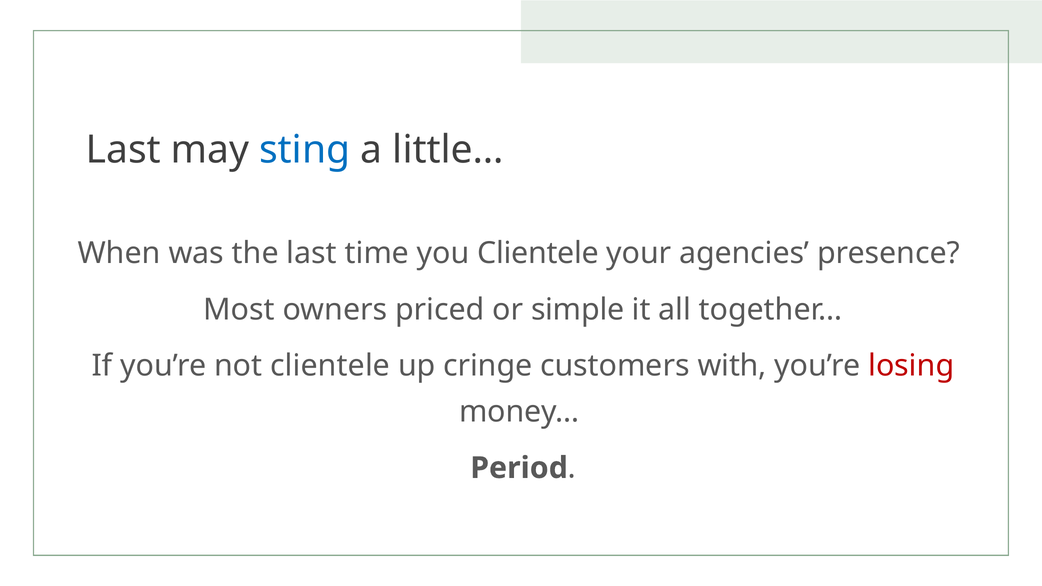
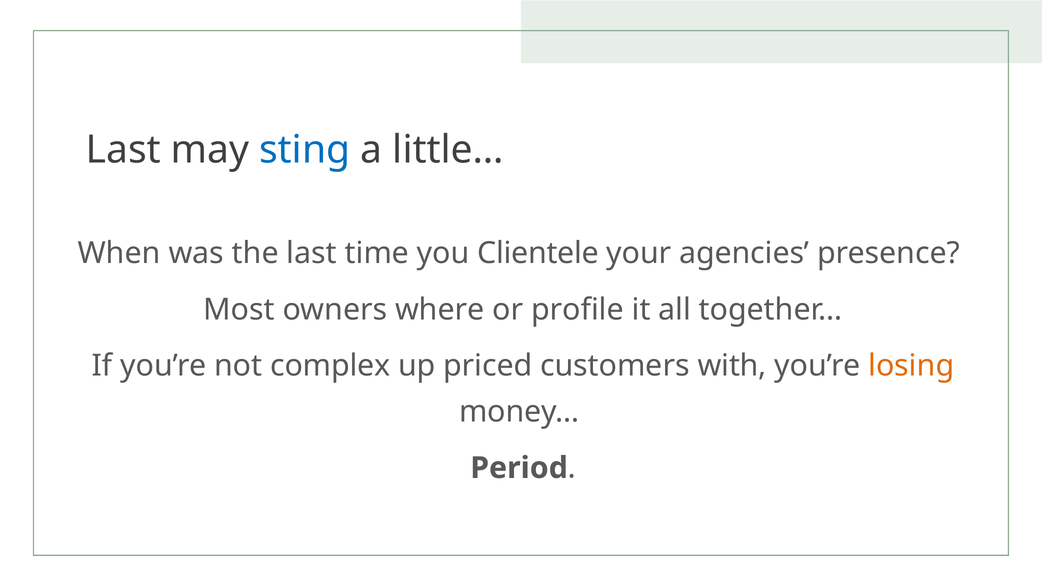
priced: priced -> where
simple: simple -> profile
not clientele: clientele -> complex
cringe: cringe -> priced
losing colour: red -> orange
